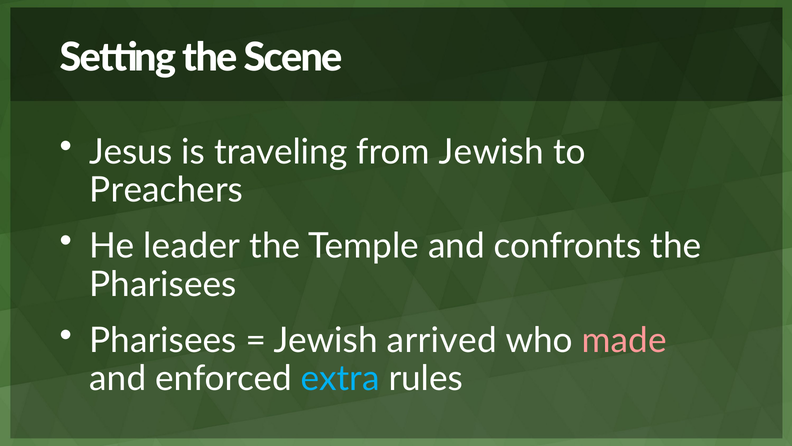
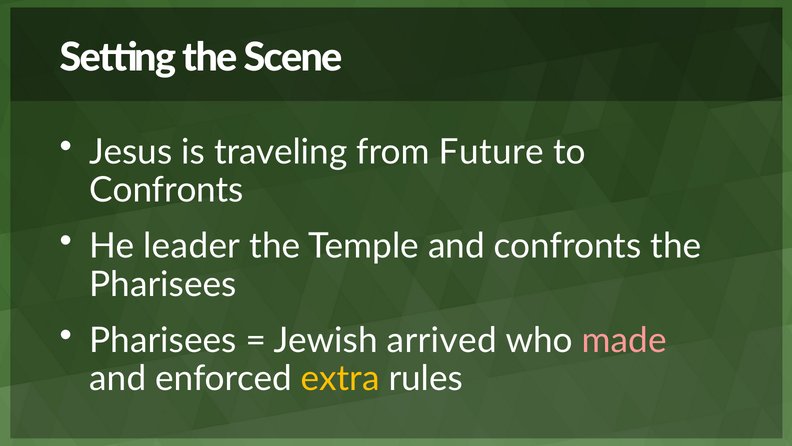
from Jewish: Jewish -> Future
Preachers at (166, 190): Preachers -> Confronts
extra colour: light blue -> yellow
